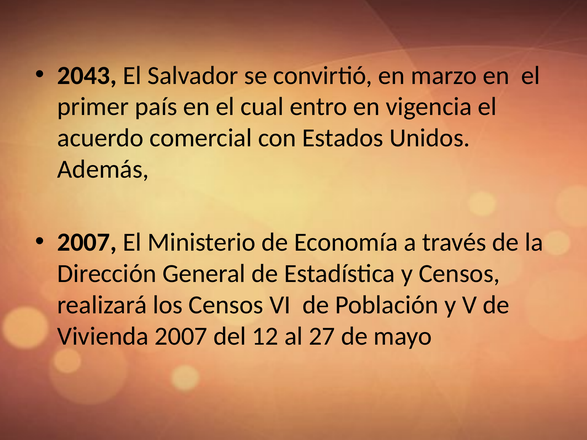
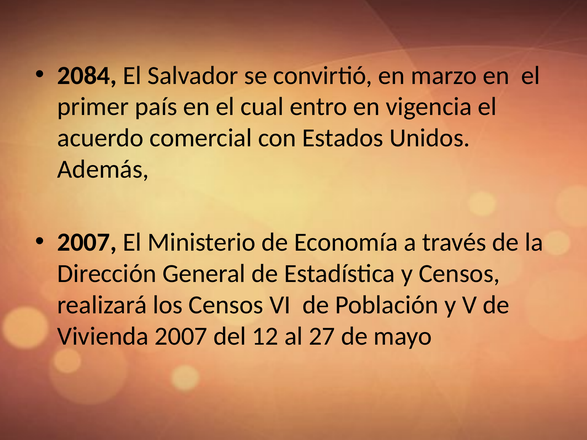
2043: 2043 -> 2084
